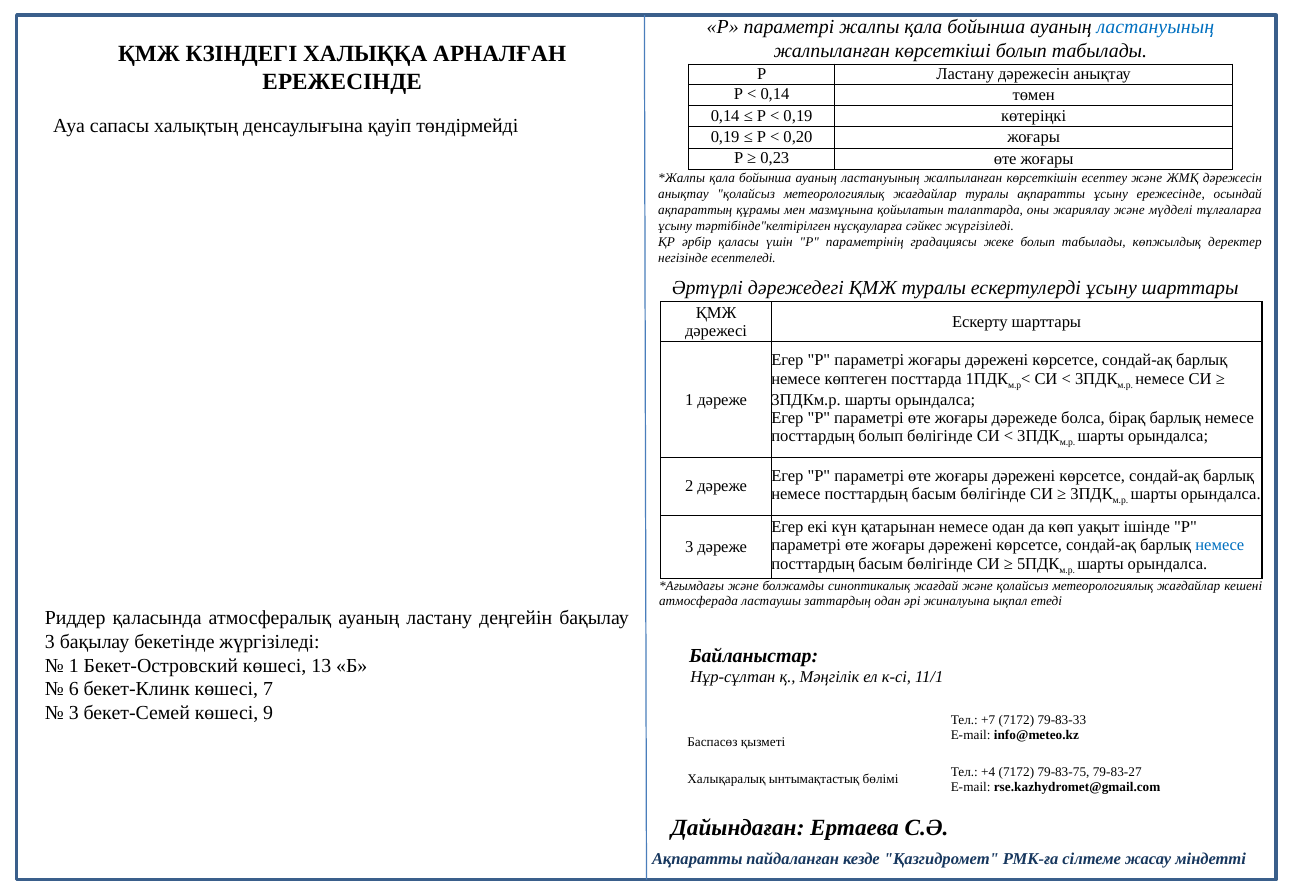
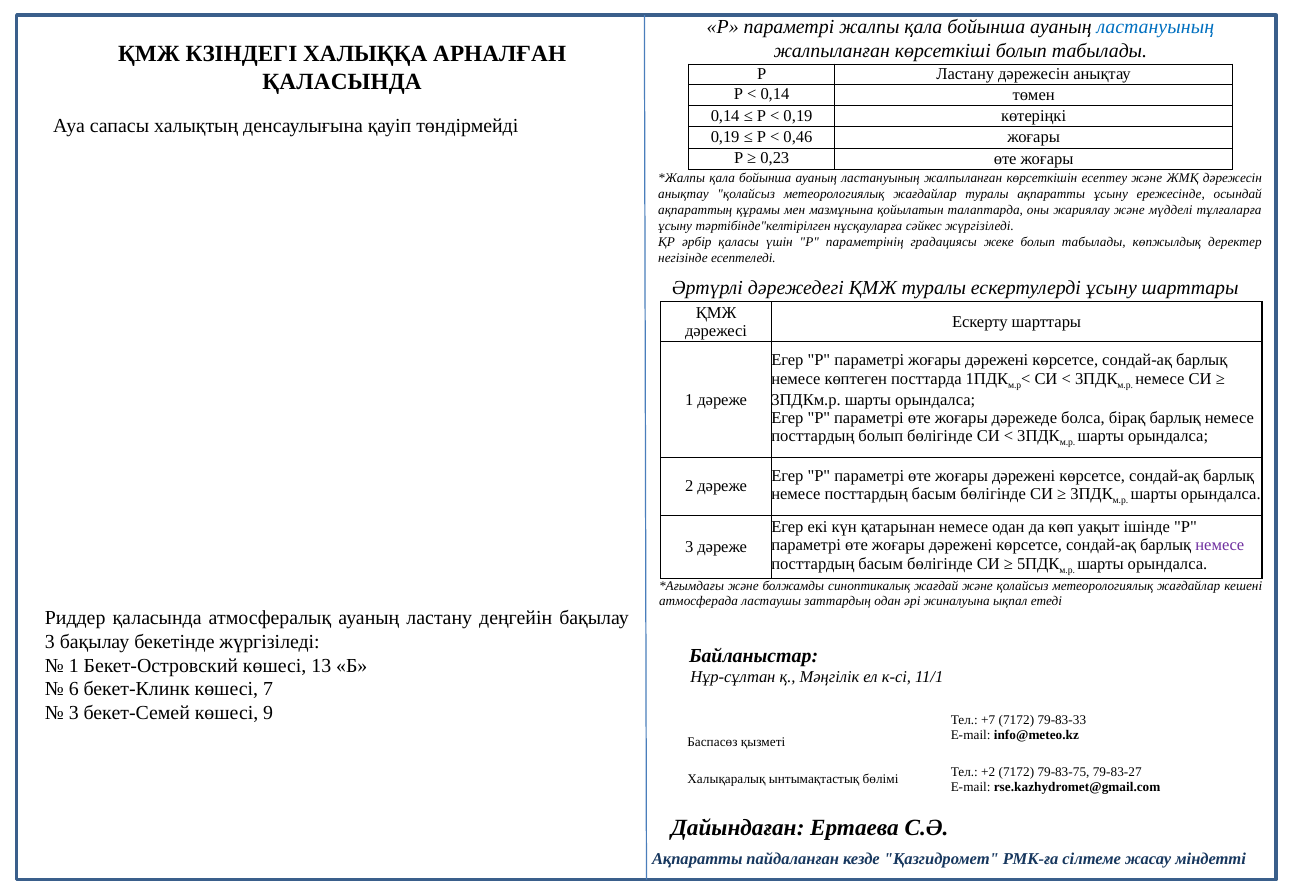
ЕРЕЖЕСІНДЕ at (342, 81): ЕРЕЖЕСІНДЕ -> ҚАЛАСЫНДА
0,20: 0,20 -> 0,46
немесе at (1220, 545) colour: blue -> purple
+4: +4 -> +2
